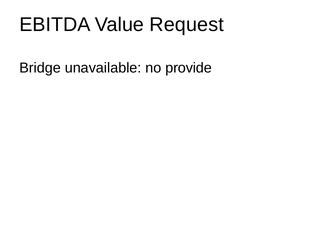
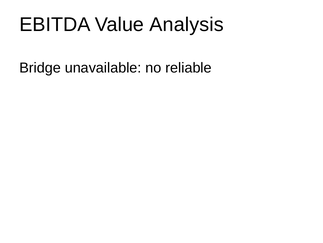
Request: Request -> Analysis
provide: provide -> reliable
